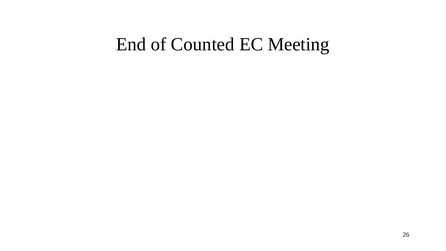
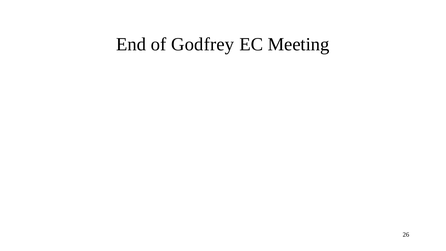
Counted: Counted -> Godfrey
